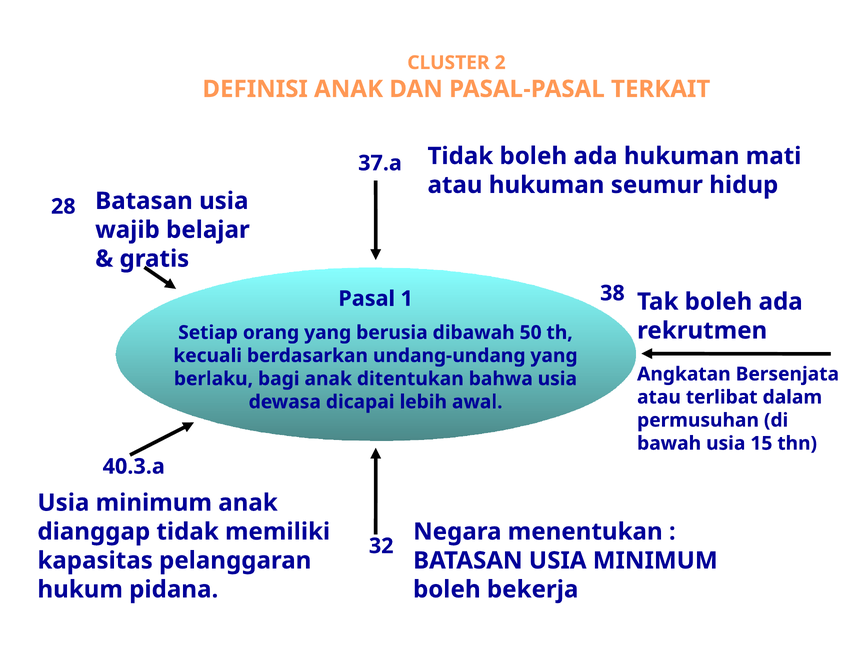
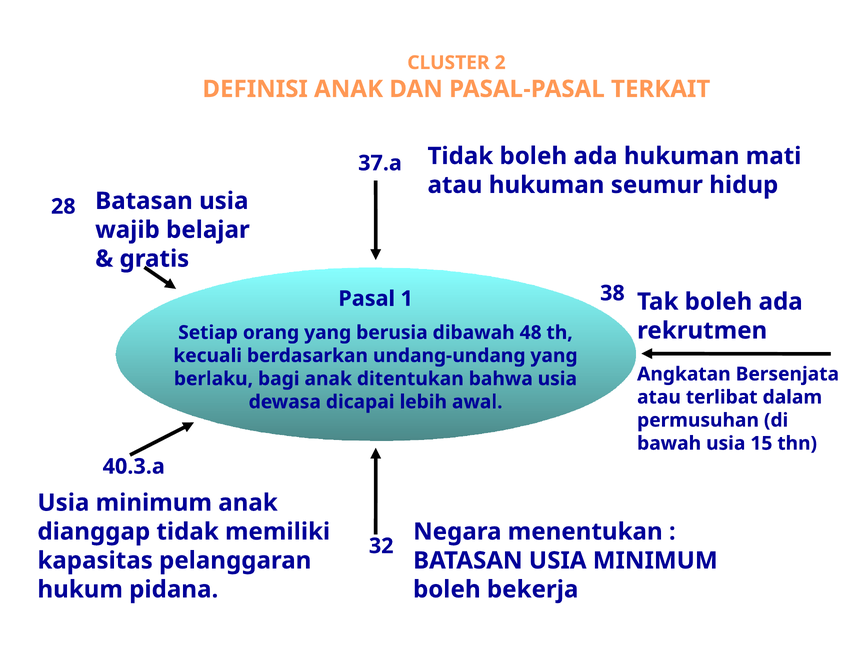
50: 50 -> 48
